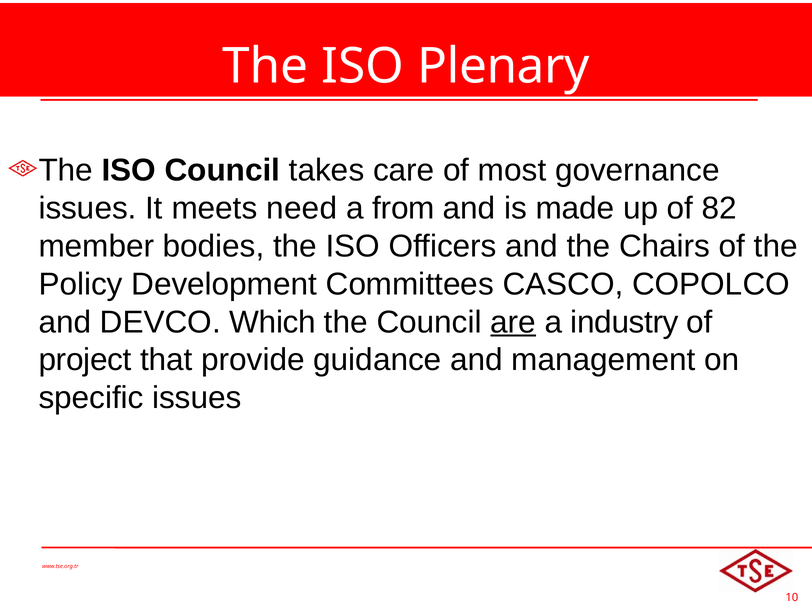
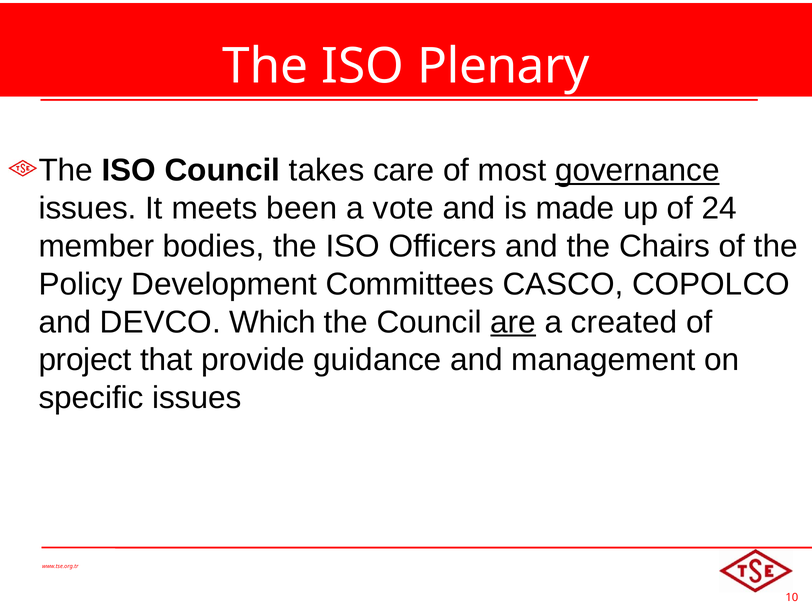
governance underline: none -> present
need: need -> been
from: from -> vote
82: 82 -> 24
industry: industry -> created
